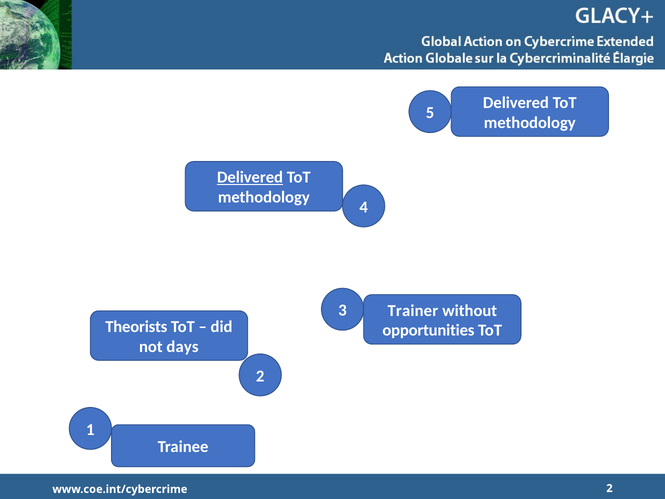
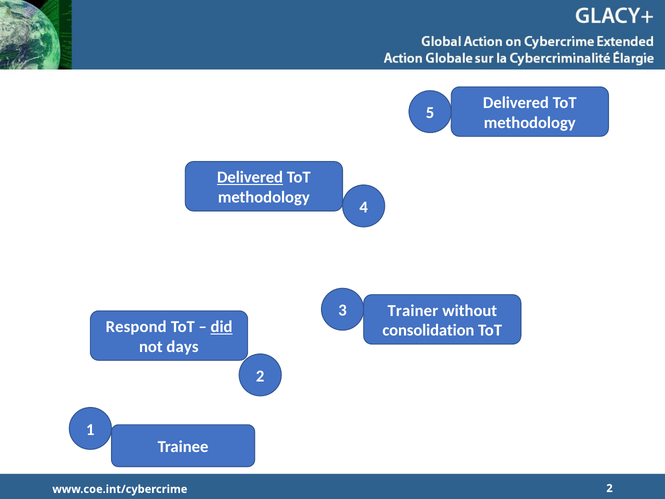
Theorists: Theorists -> Respond
did underline: none -> present
opportunities: opportunities -> consolidation
